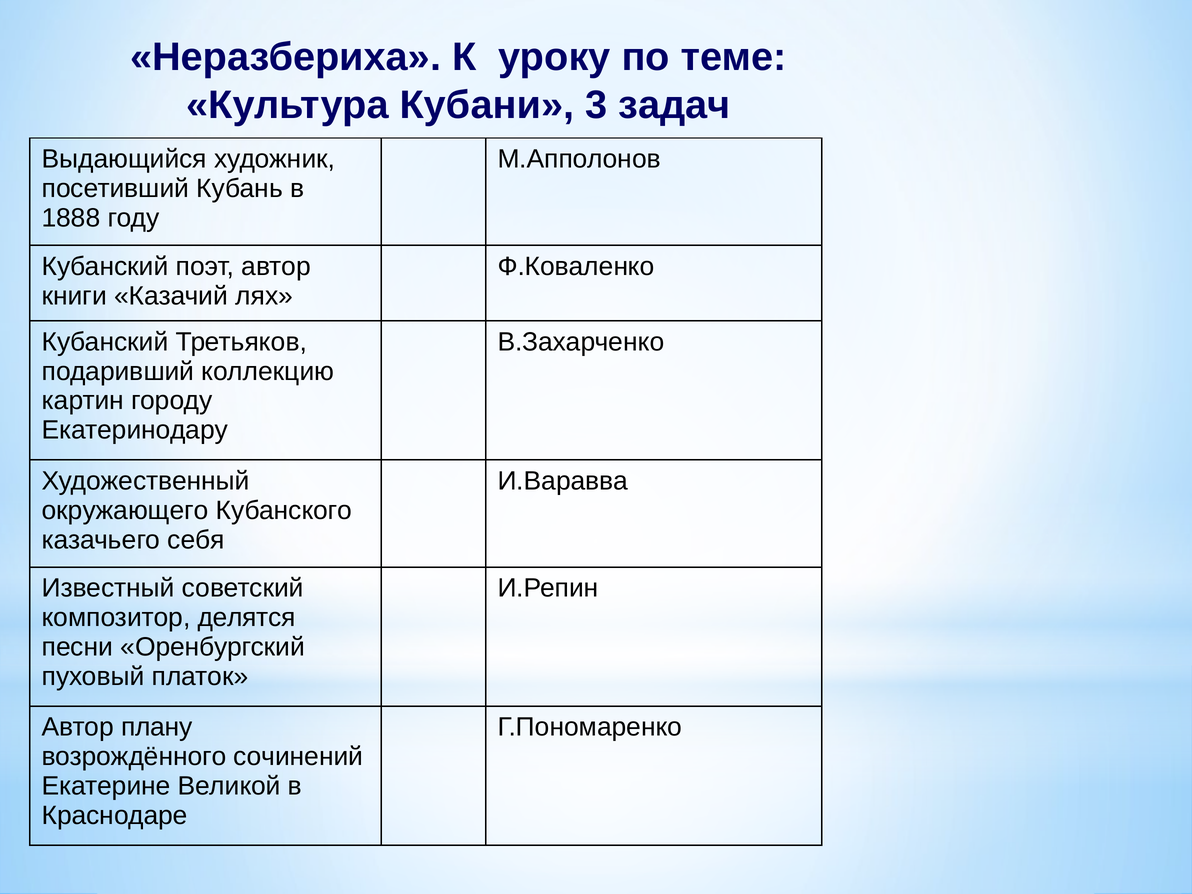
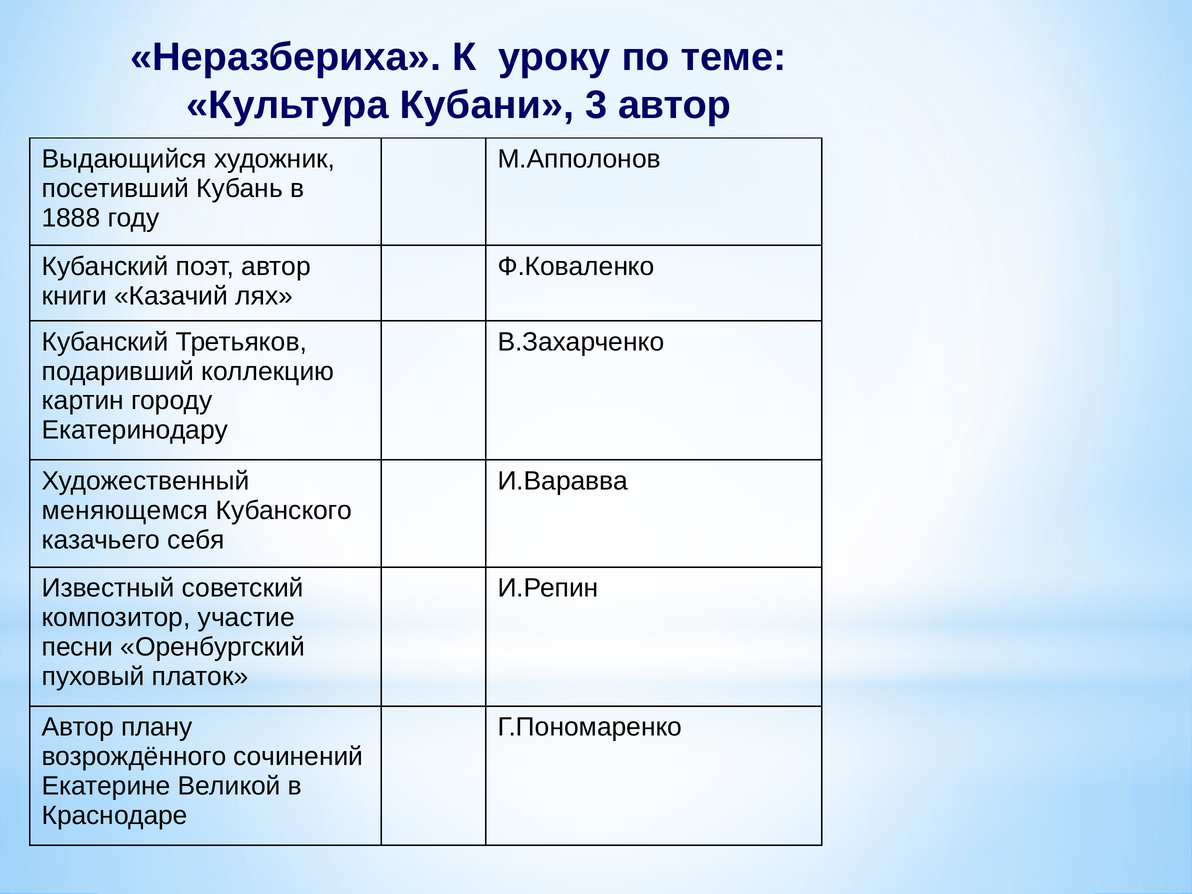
3 задач: задач -> автор
окружающего: окружающего -> меняющемся
делятся: делятся -> участие
